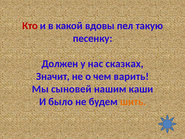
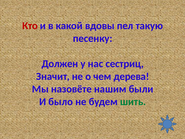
сказках: сказках -> сестриц
варить: варить -> дерева
сыновей: сыновей -> назовёте
каши: каши -> были
шить colour: orange -> green
